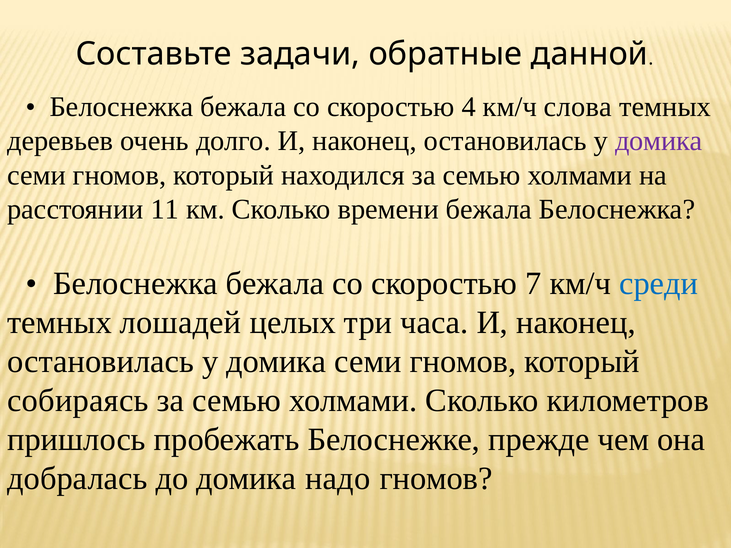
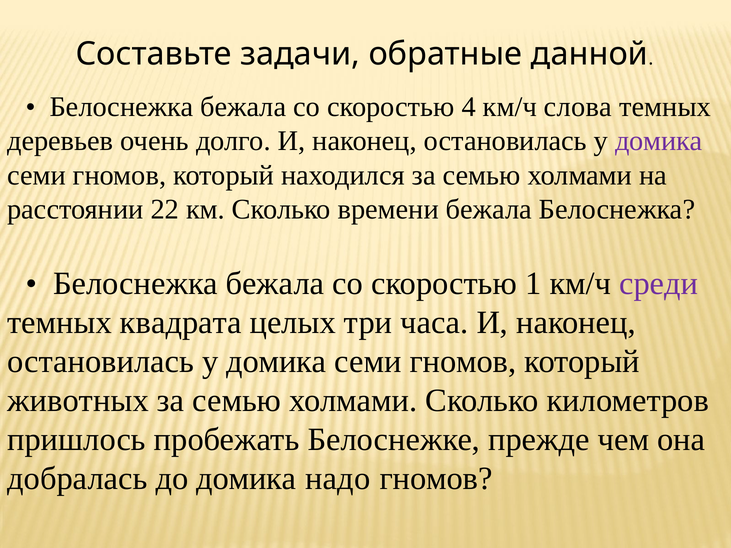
11: 11 -> 22
7: 7 -> 1
среди colour: blue -> purple
лошадей: лошадей -> квадрата
собираясь: собираясь -> животных
